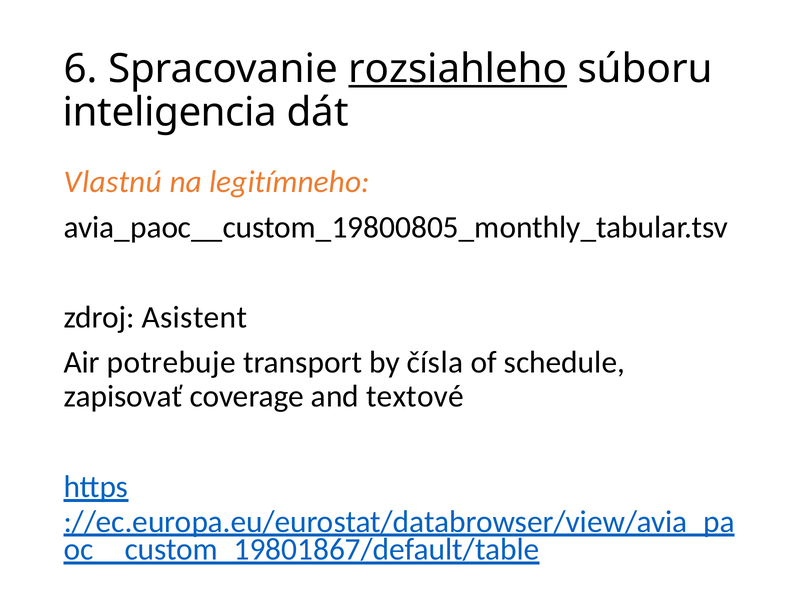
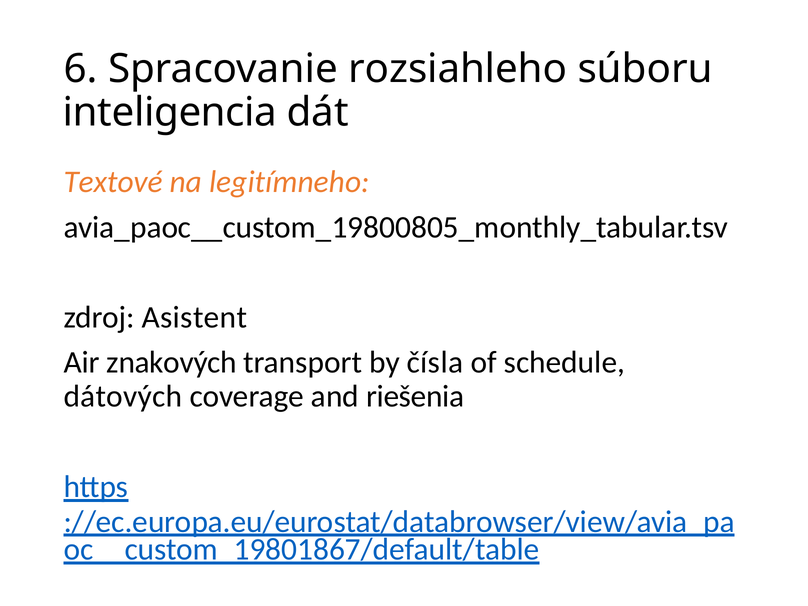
rozsiahleho underline: present -> none
Vlastnú: Vlastnú -> Textové
potrebuje: potrebuje -> znakových
zapisovať: zapisovať -> dátových
textové: textové -> riešenia
